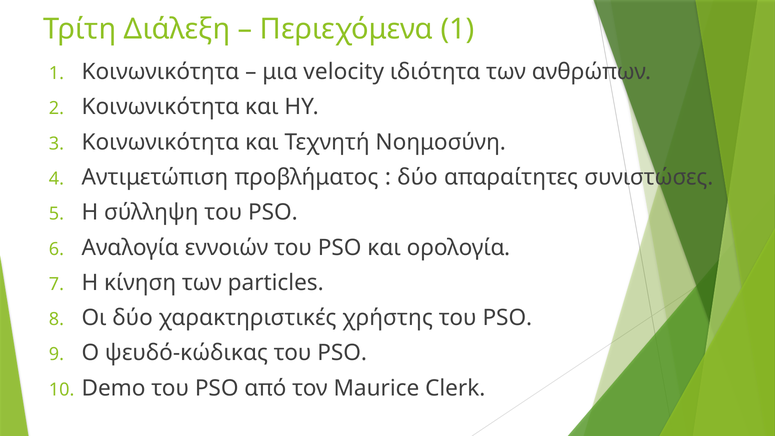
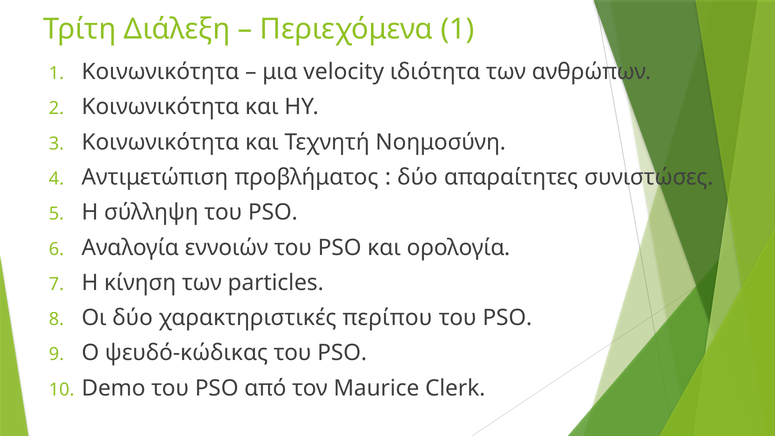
χρήστης: χρήστης -> περίπου
